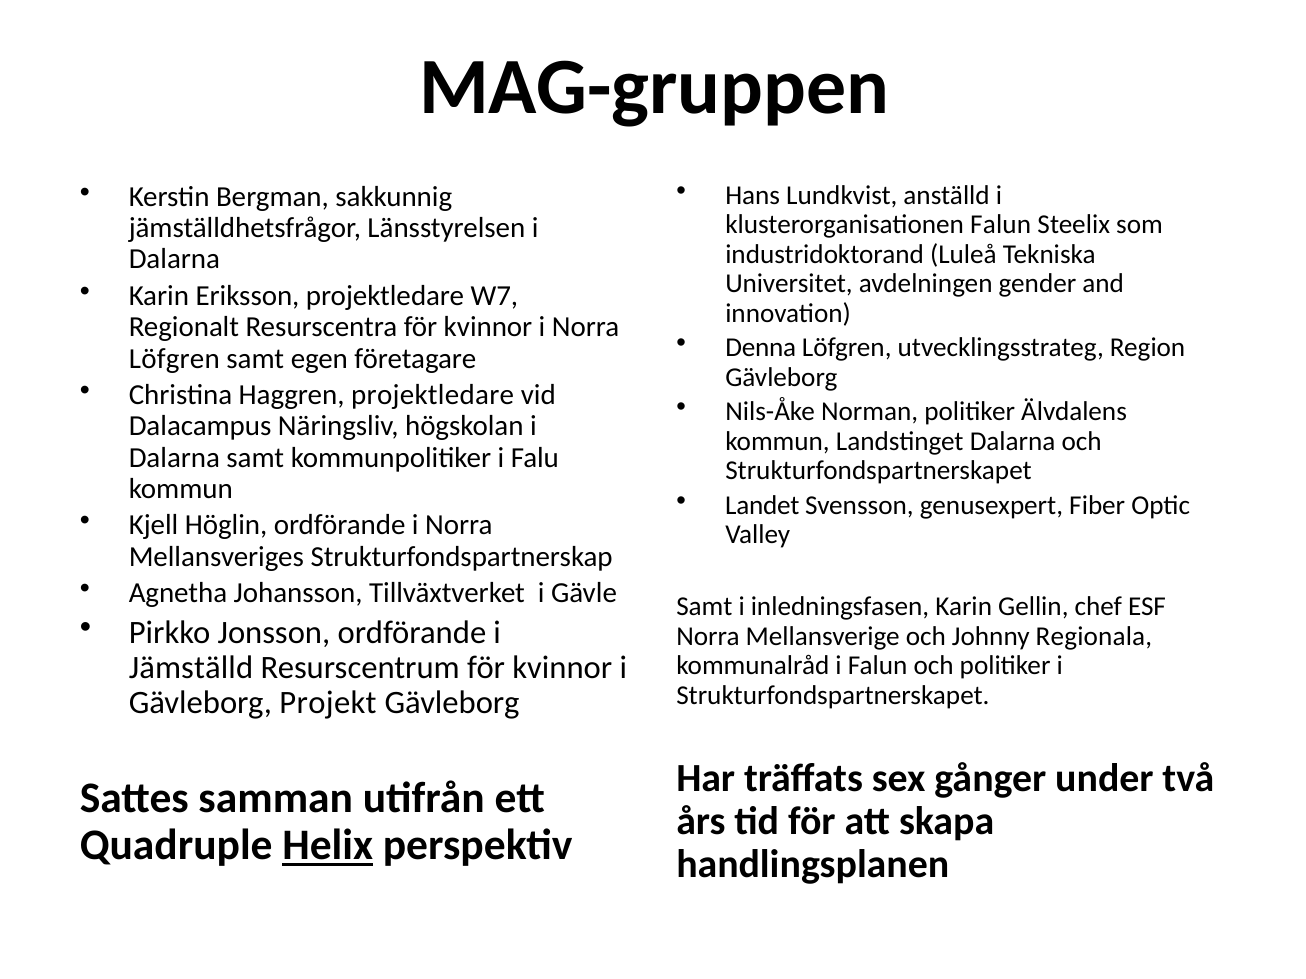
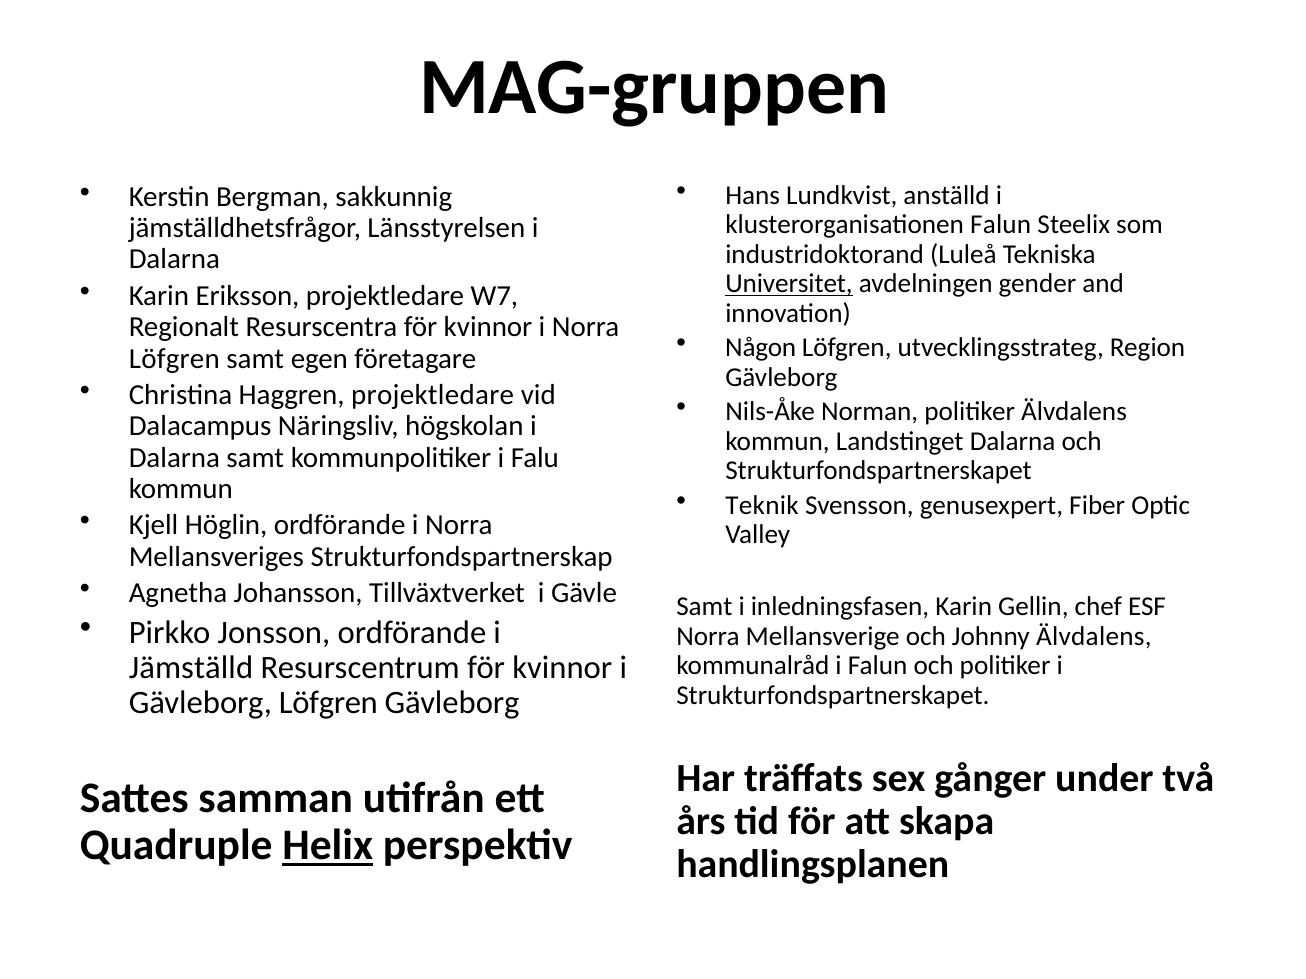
Universitet underline: none -> present
Denna: Denna -> Någon
Landet: Landet -> Teknik
Johnny Regionala: Regionala -> Älvdalens
Gävleborg Projekt: Projekt -> Löfgren
